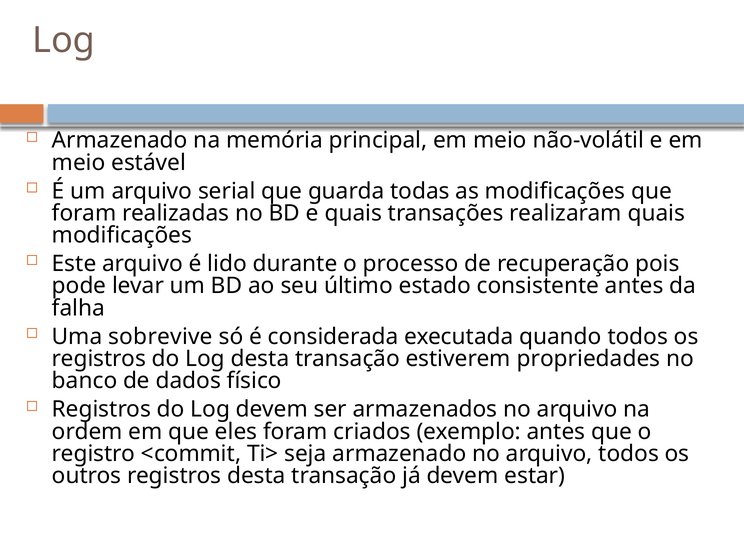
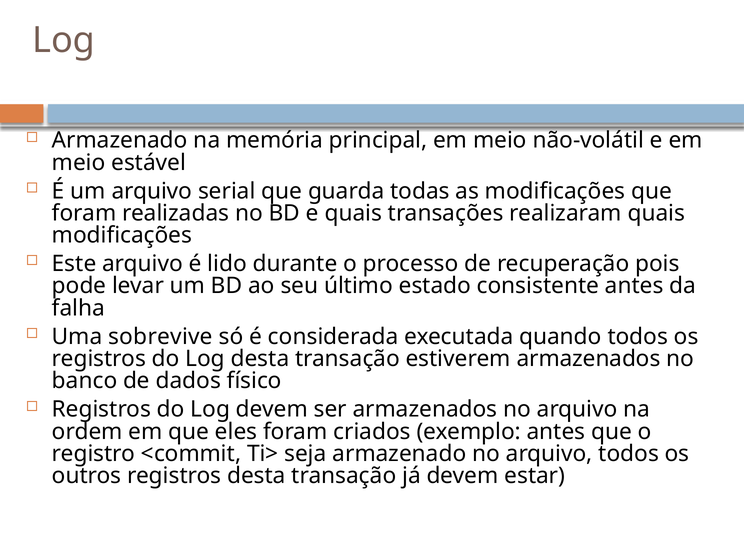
estiverem propriedades: propriedades -> armazenados
